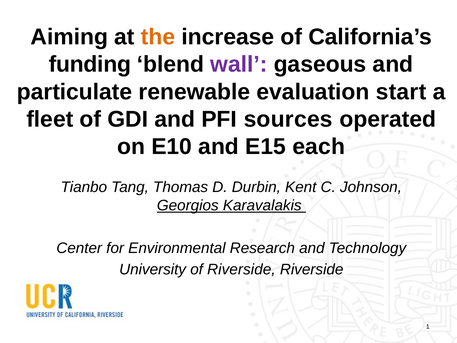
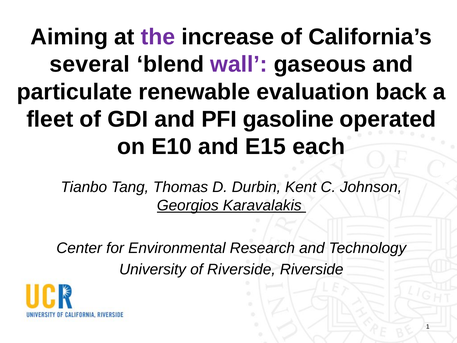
the colour: orange -> purple
funding: funding -> several
start: start -> back
sources: sources -> gasoline
